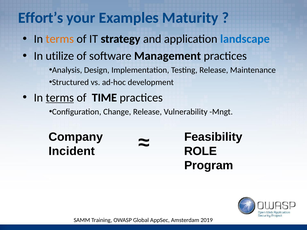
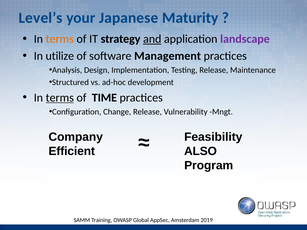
Effort’s: Effort’s -> Level’s
Examples: Examples -> Japanese
and underline: none -> present
landscape colour: blue -> purple
Incident: Incident -> Efficient
ROLE: ROLE -> ALSO
